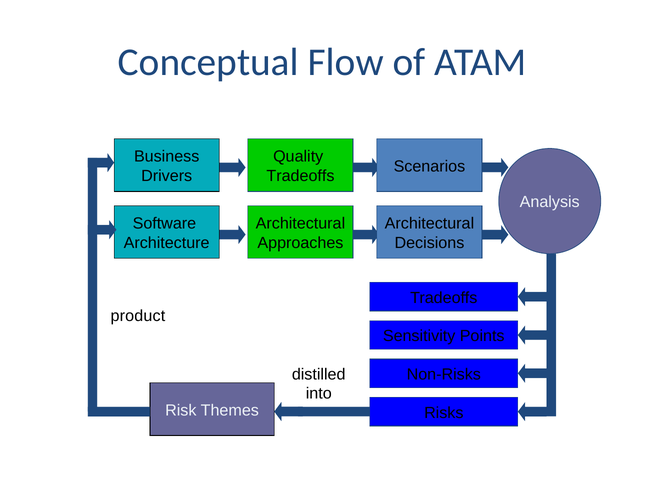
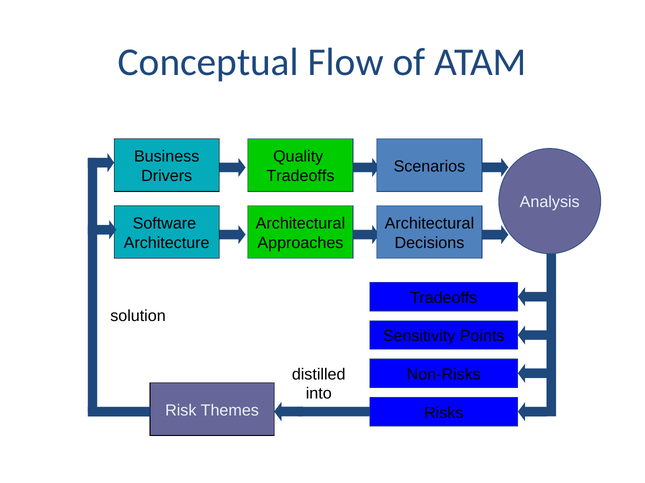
product: product -> solution
